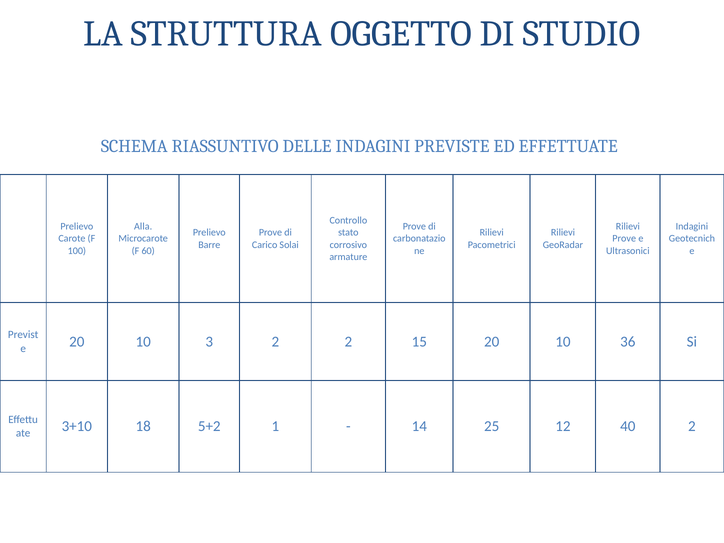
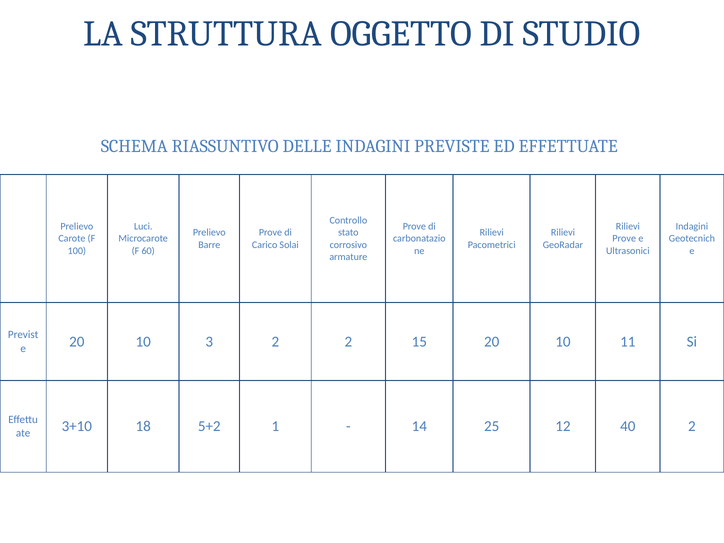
Alla: Alla -> Luci
36: 36 -> 11
